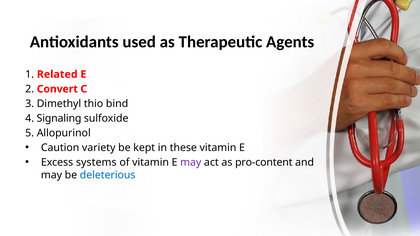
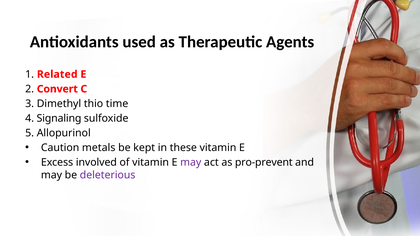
bind: bind -> time
variety: variety -> metals
systems: systems -> involved
pro-content: pro-content -> pro-prevent
deleterious colour: blue -> purple
